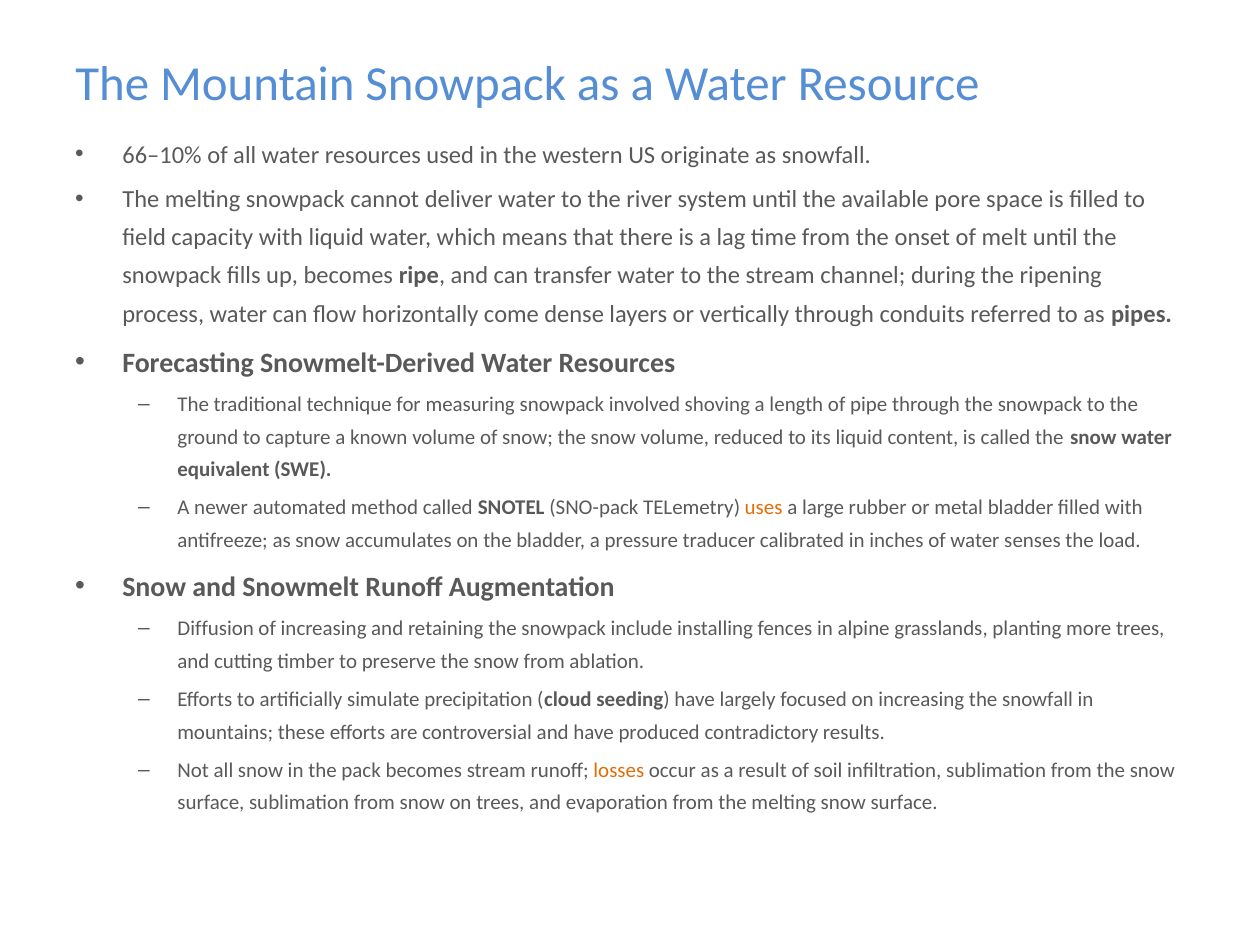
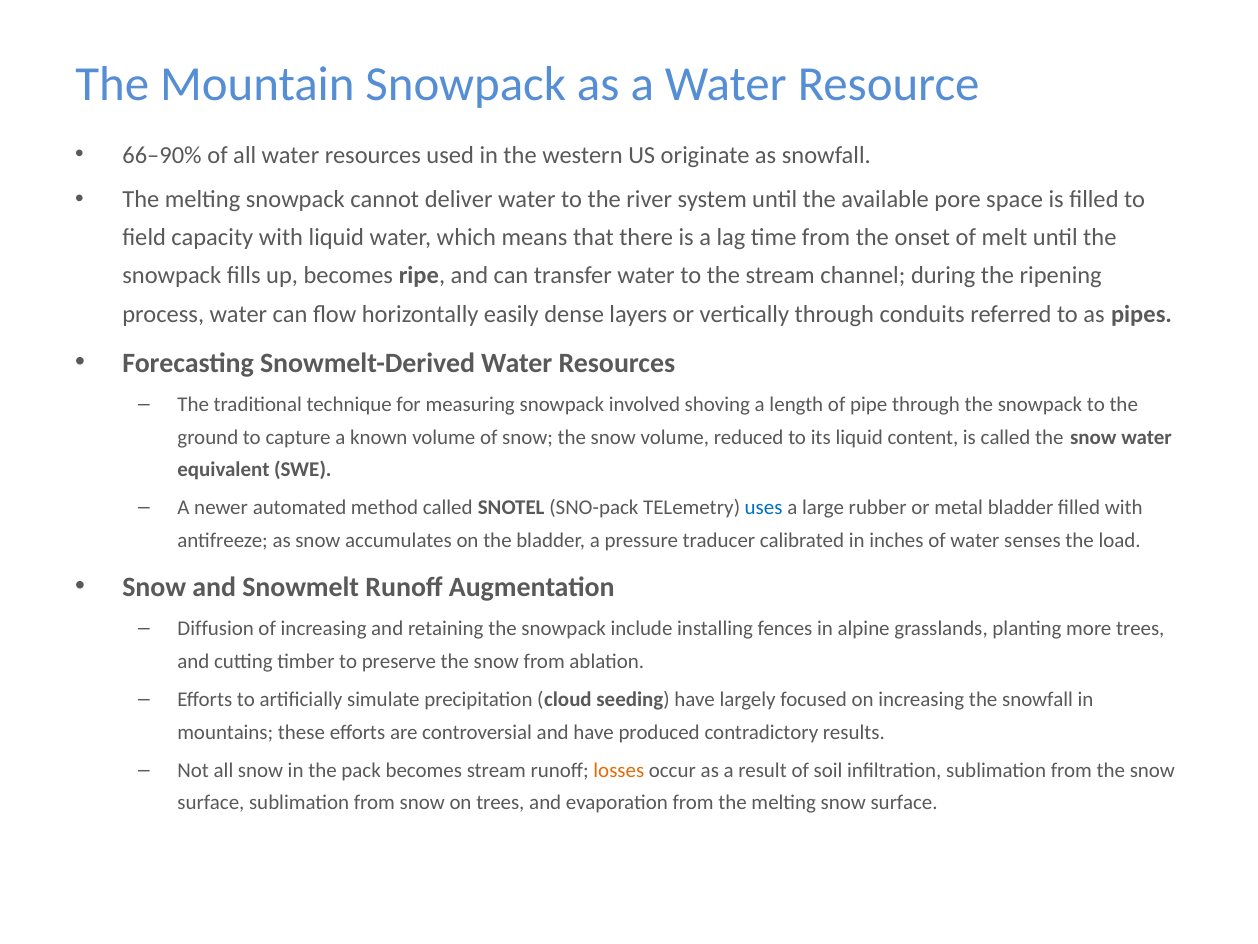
66–10%: 66–10% -> 66–90%
come: come -> easily
uses colour: orange -> blue
